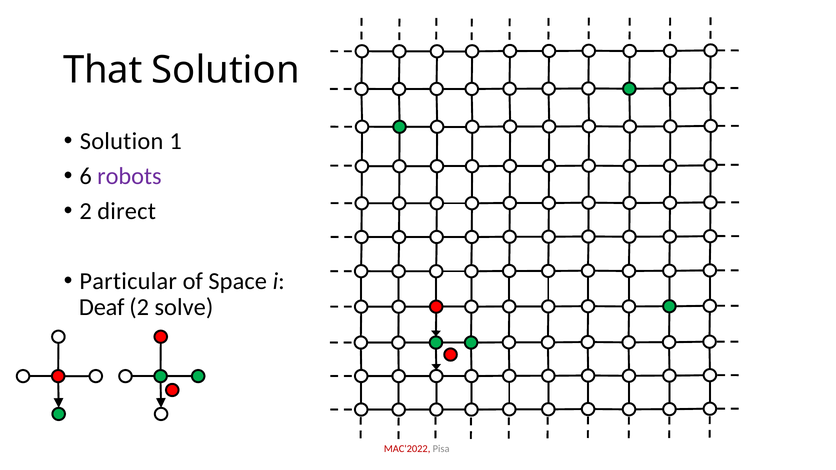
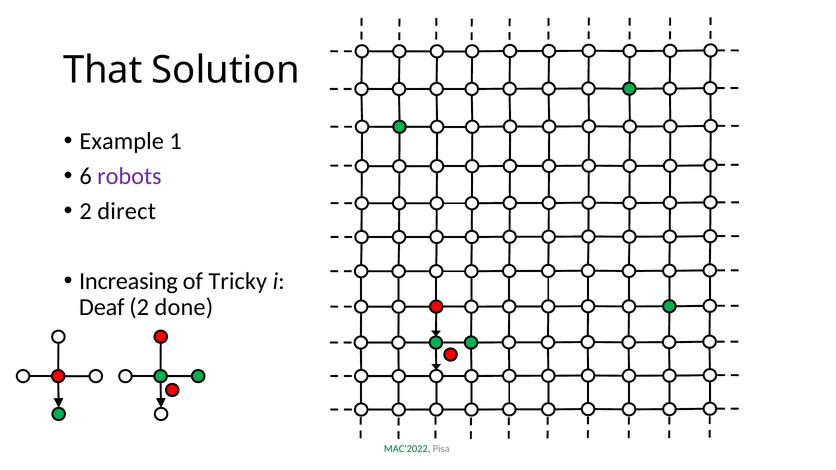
Solution at (122, 141): Solution -> Example
Particular: Particular -> Increasing
Space: Space -> Tricky
solve: solve -> done
MAC'2022 colour: red -> green
